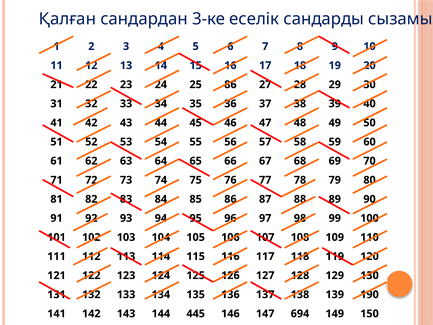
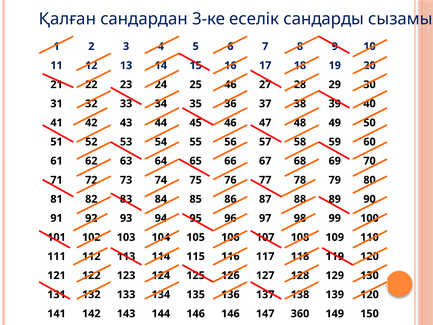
25 86: 86 -> 46
139 190: 190 -> 120
144 445: 445 -> 146
694: 694 -> 360
